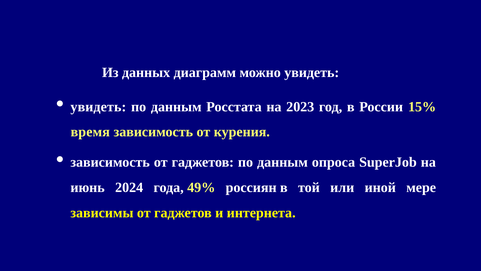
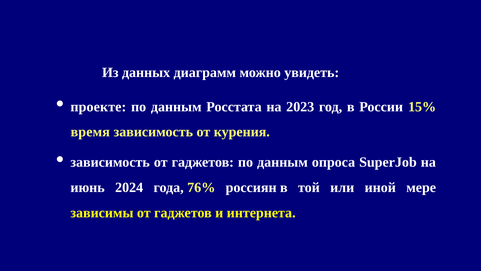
увидеть at (98, 107): увидеть -> проекте
49%: 49% -> 76%
